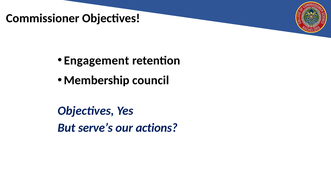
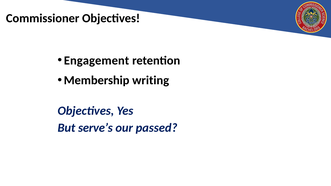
council: council -> writing
actions: actions -> passed
